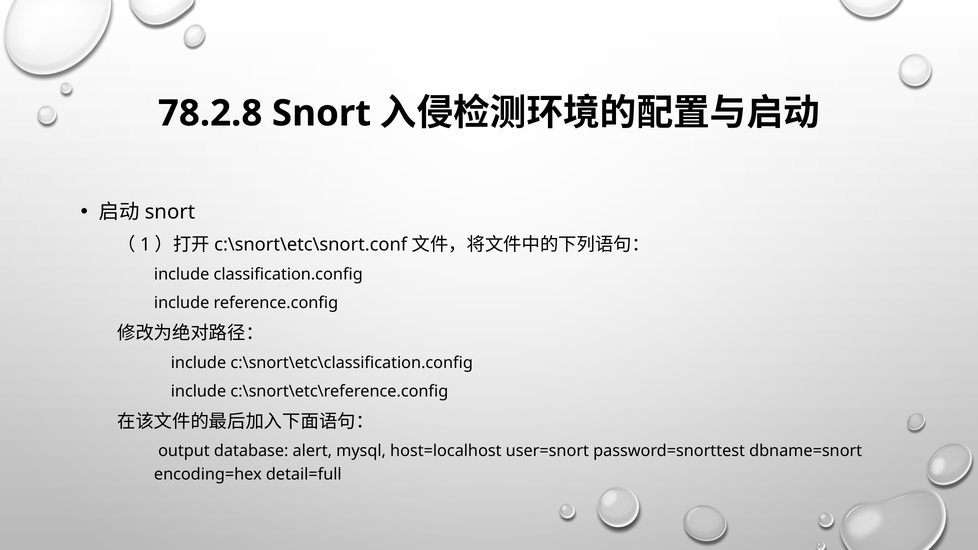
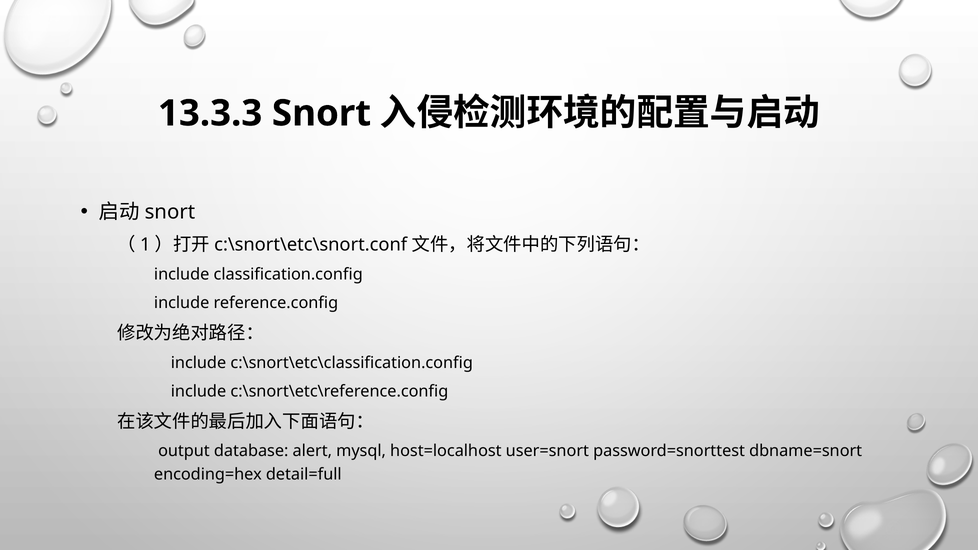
78.2.8: 78.2.8 -> 13.3.3
